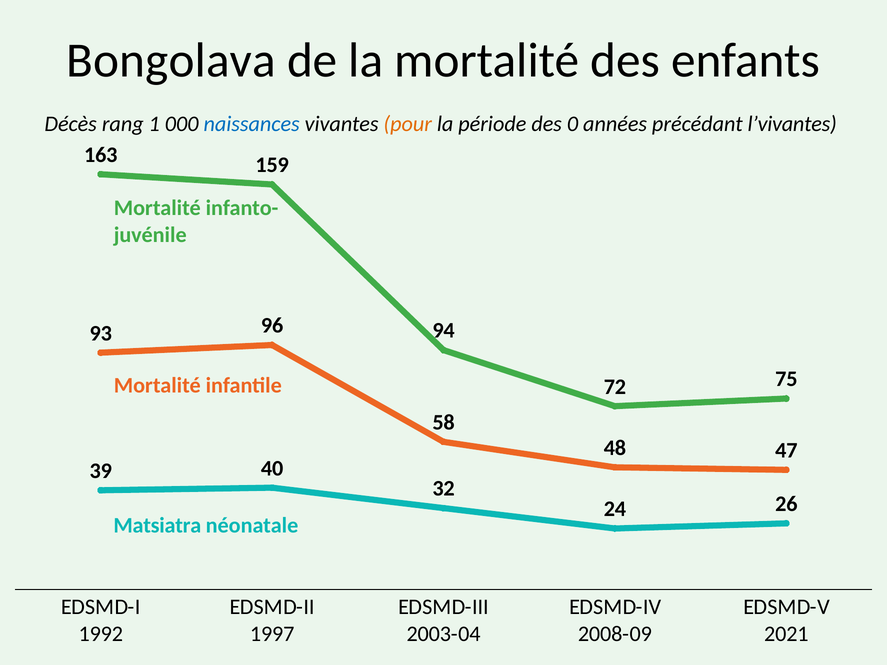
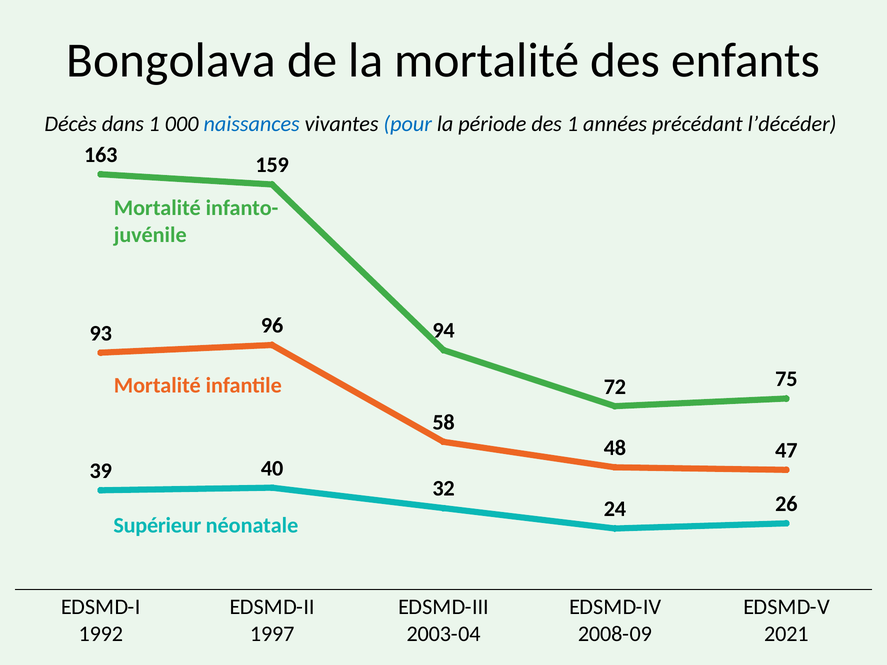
rang: rang -> dans
pour colour: orange -> blue
des 0: 0 -> 1
l’vivantes: l’vivantes -> l’décéder
Matsiatra: Matsiatra -> Supérieur
